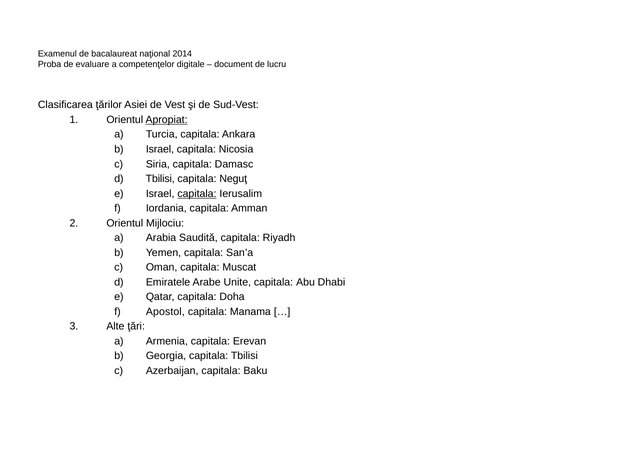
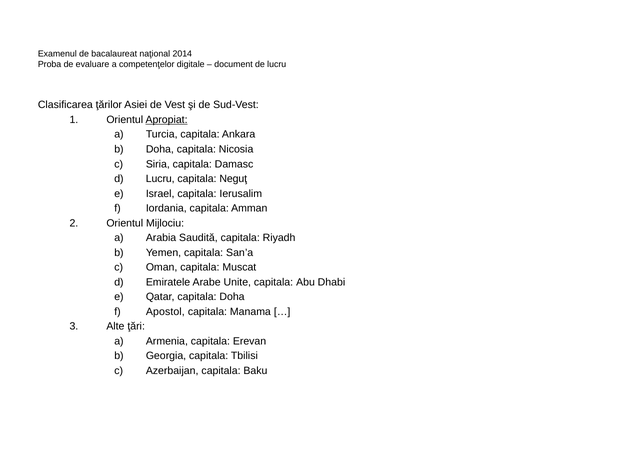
Israel at (160, 149): Israel -> Doha
Tbilisi at (160, 179): Tbilisi -> Lucru
capitala at (197, 194) underline: present -> none
